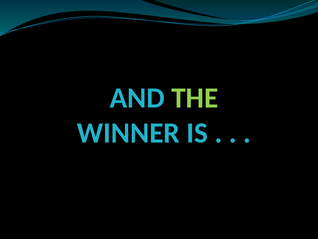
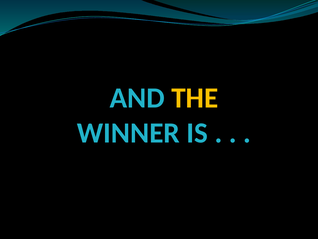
THE colour: light green -> yellow
